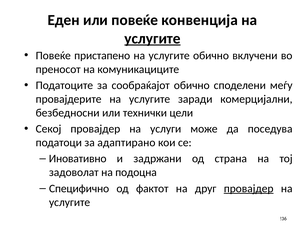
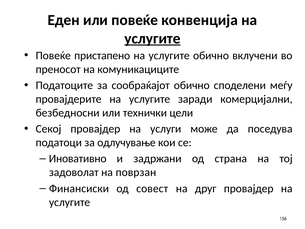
адаптирано: адаптирано -> одлучување
подоцна: подоцна -> поврзан
Специфично: Специфично -> Финансиски
фактот: фактот -> совест
провајдер at (249, 188) underline: present -> none
